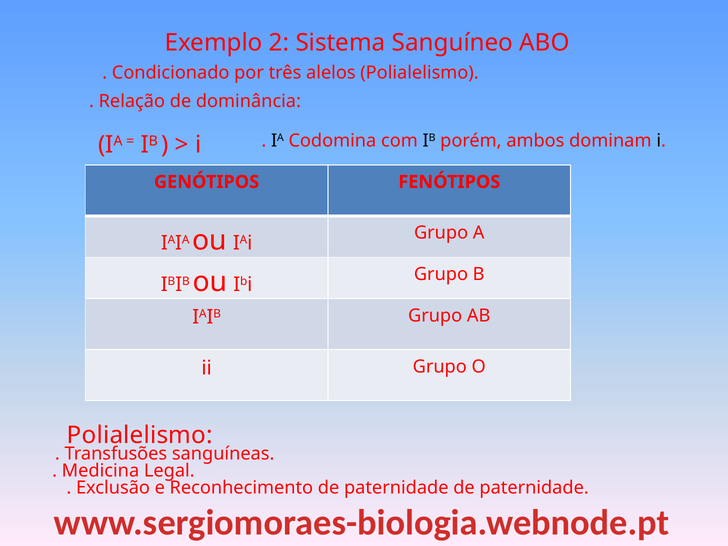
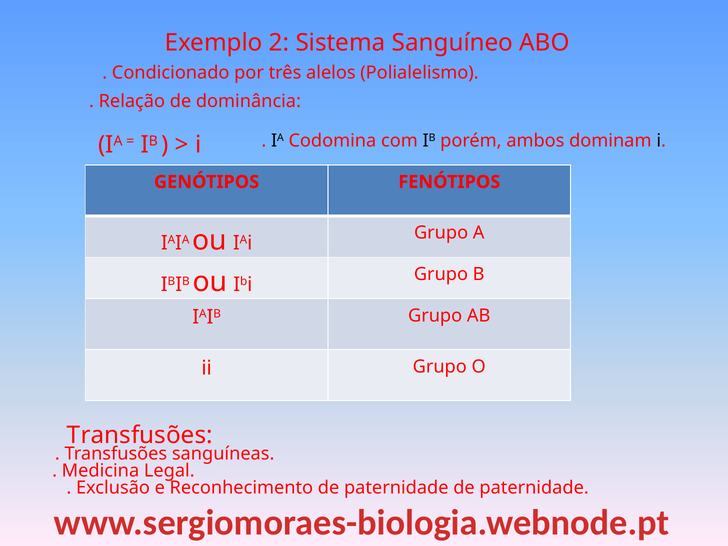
Polialelismo at (140, 435): Polialelismo -> Transfusões
